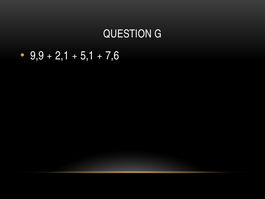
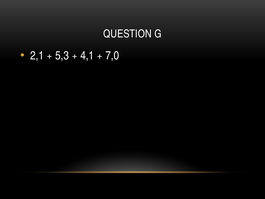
9,9: 9,9 -> 2,1
2,1: 2,1 -> 5,3
5,1: 5,1 -> 4,1
7,6: 7,6 -> 7,0
